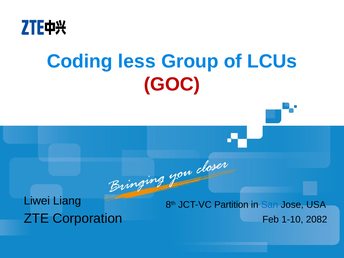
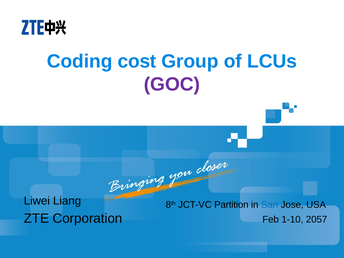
less: less -> cost
GOC colour: red -> purple
2082: 2082 -> 2057
